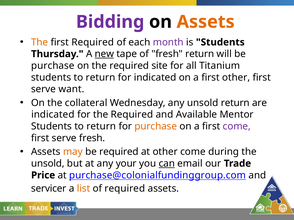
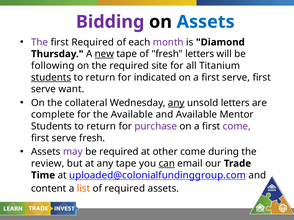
Assets at (206, 22) colour: orange -> blue
The at (40, 42) colour: orange -> purple
is Students: Students -> Diamond
fresh return: return -> letters
purchase at (53, 66): purchase -> following
students at (51, 78) underline: none -> present
a first other: other -> serve
any at (176, 103) underline: none -> present
unsold return: return -> letters
indicated at (53, 115): indicated -> complete
for the Required: Required -> Available
purchase at (156, 127) colour: orange -> purple
may colour: orange -> purple
unsold at (48, 164): unsold -> review
any your: your -> tape
Price: Price -> Time
purchase@colonialfundinggroup.com: purchase@colonialfundinggroup.com -> uploaded@colonialfundinggroup.com
servicer: servicer -> content
